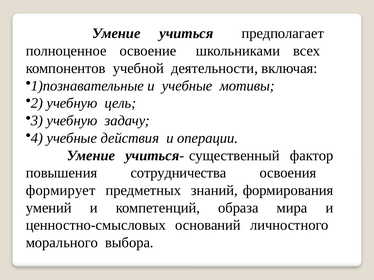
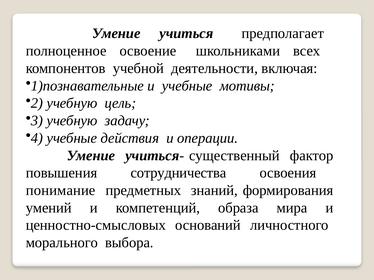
формирует: формирует -> понимание
